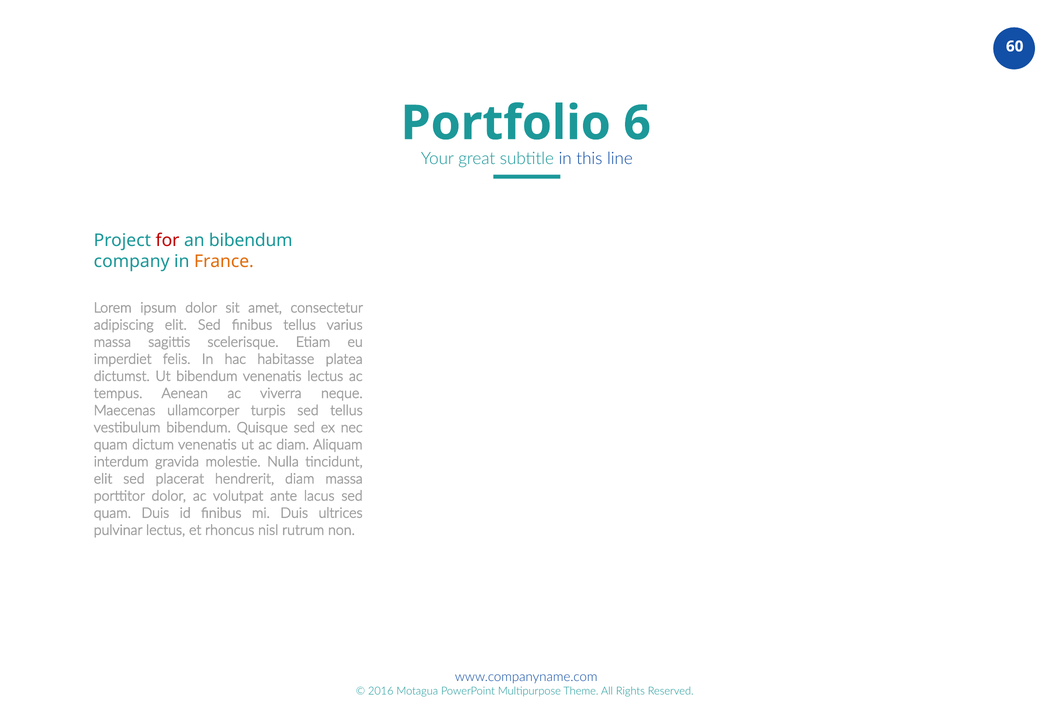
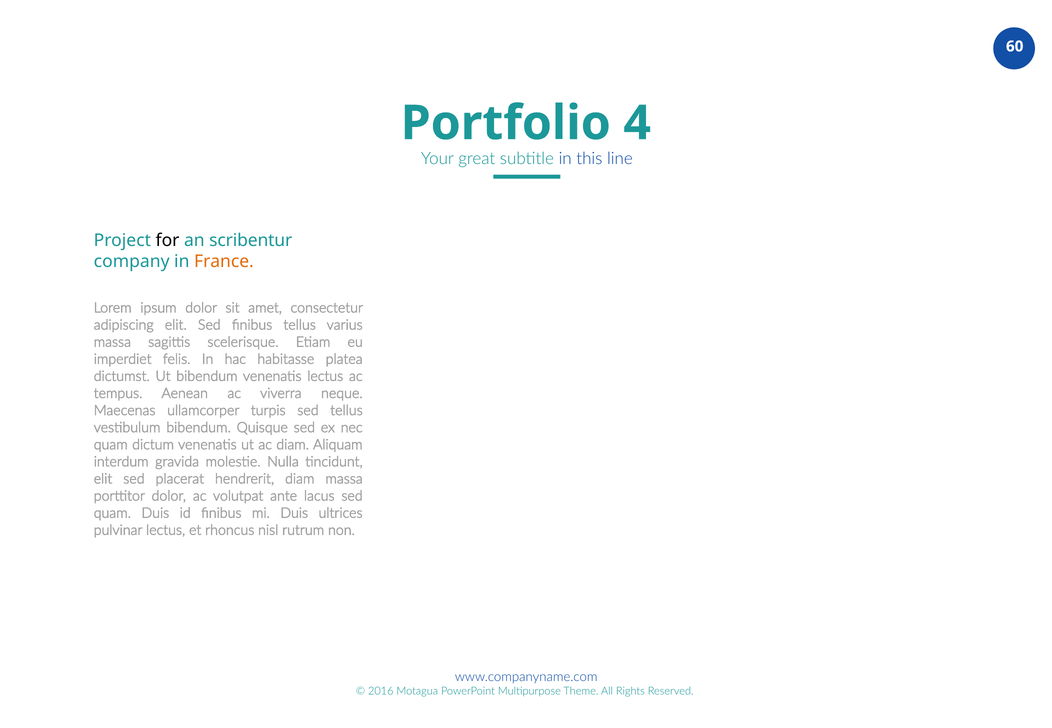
6: 6 -> 4
for colour: red -> black
an bibendum: bibendum -> scribentur
